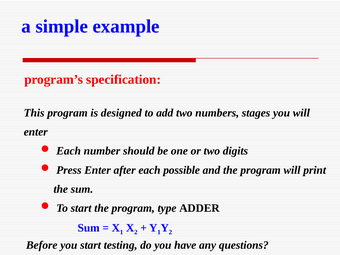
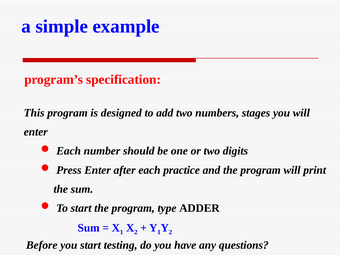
possible: possible -> practice
